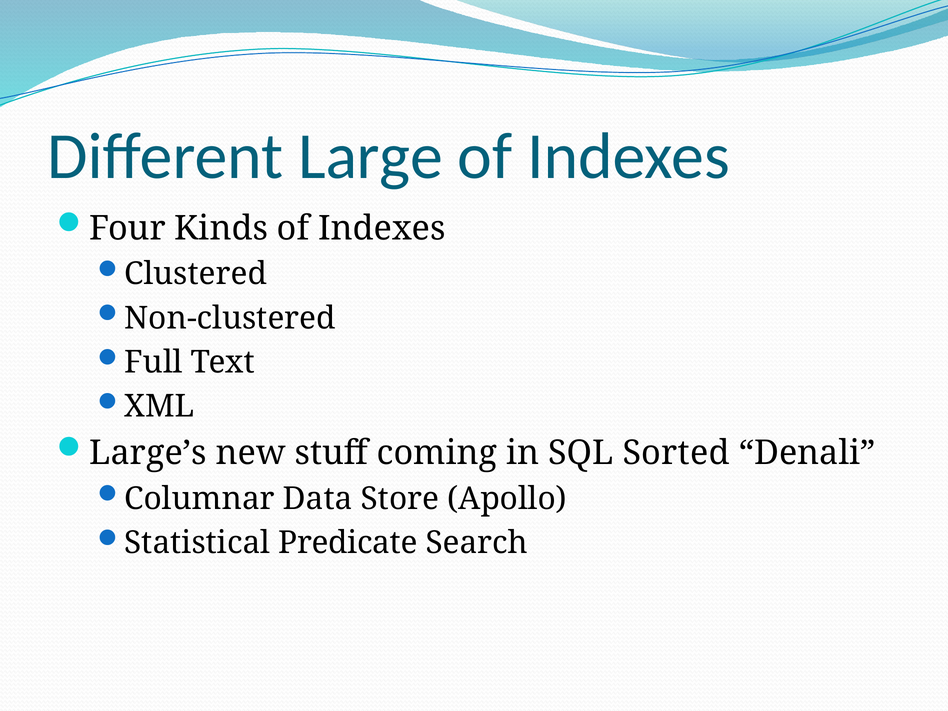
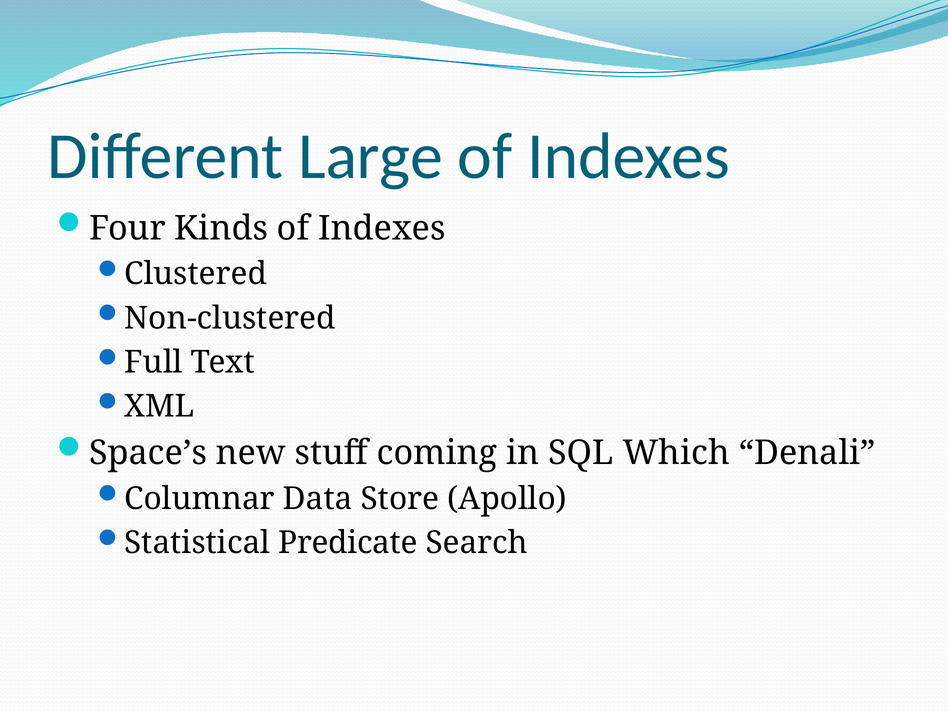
Large’s: Large’s -> Space’s
Sorted: Sorted -> Which
